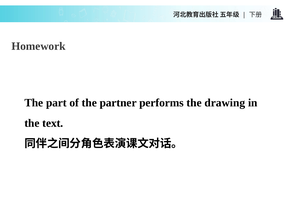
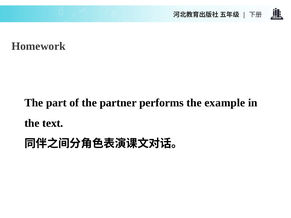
drawing: drawing -> example
